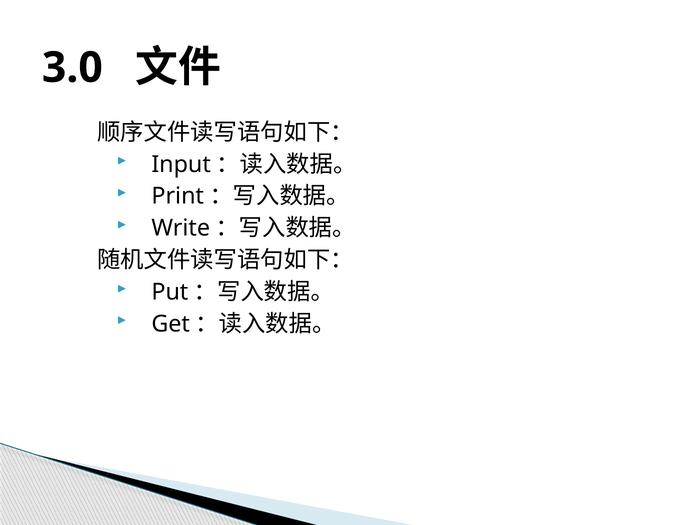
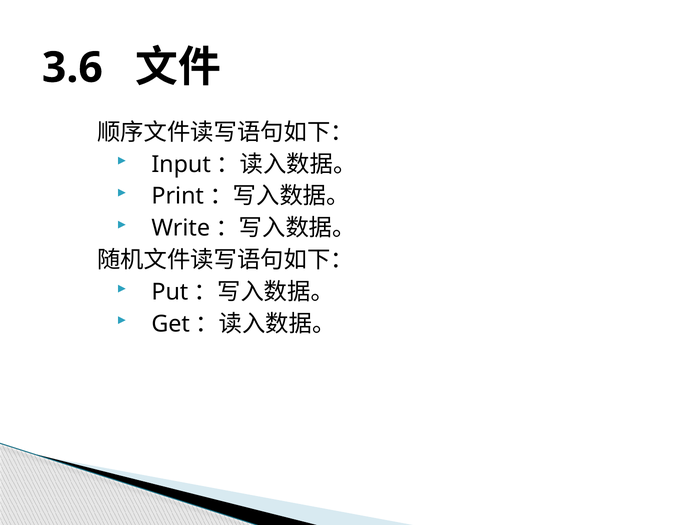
3.0: 3.0 -> 3.6
